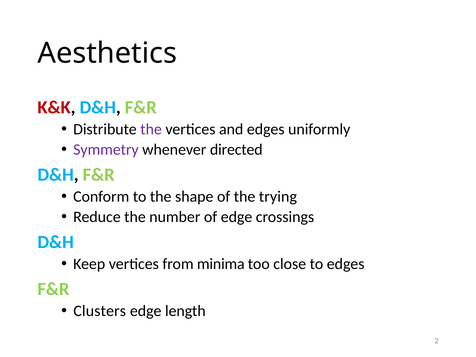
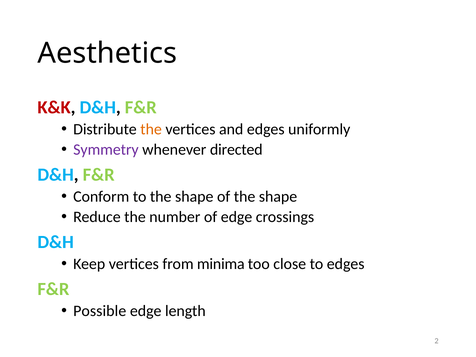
the at (151, 129) colour: purple -> orange
of the trying: trying -> shape
Clusters: Clusters -> Possible
